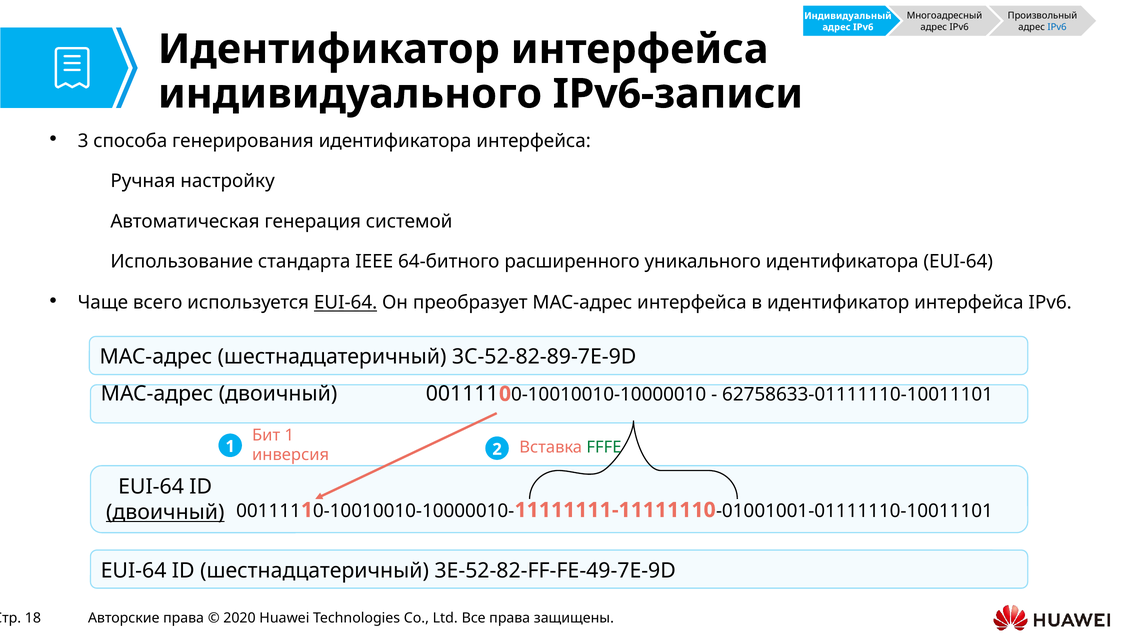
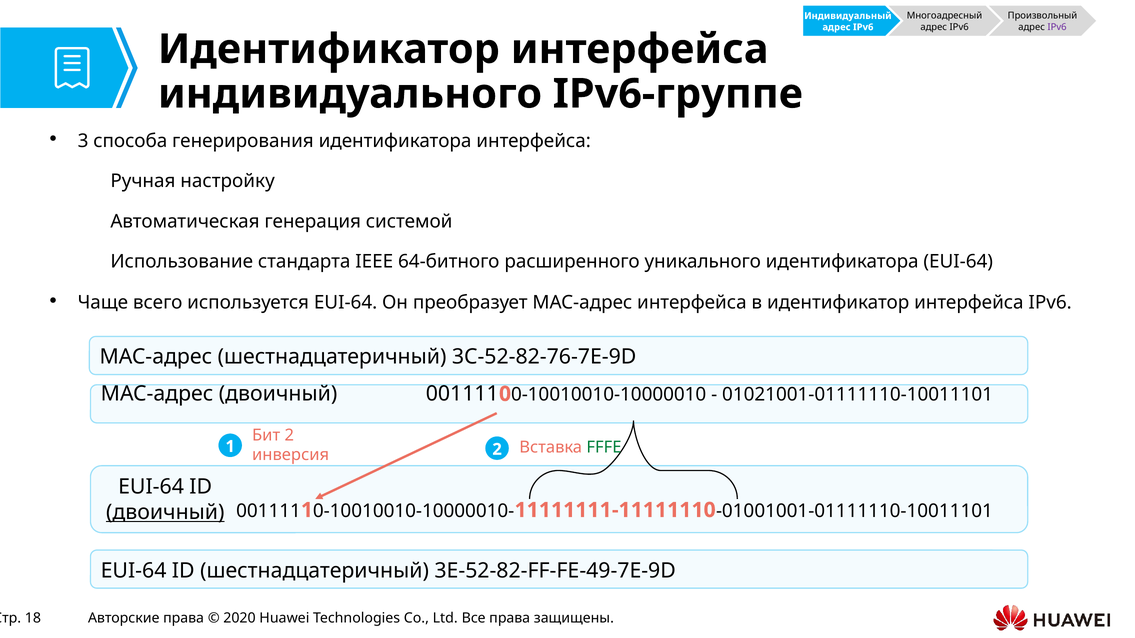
IPv6 at (1057, 27) colour: blue -> purple
IPv6-записи: IPv6-записи -> IPv6-группе
EUI-64 at (346, 303) underline: present -> none
3C-52-82-89-7E-9D: 3C-52-82-89-7E-9D -> 3C-52-82-76-7E-9D
62758633-01111110-10011101: 62758633-01111110-10011101 -> 01021001-01111110-10011101
Бит 1: 1 -> 2
